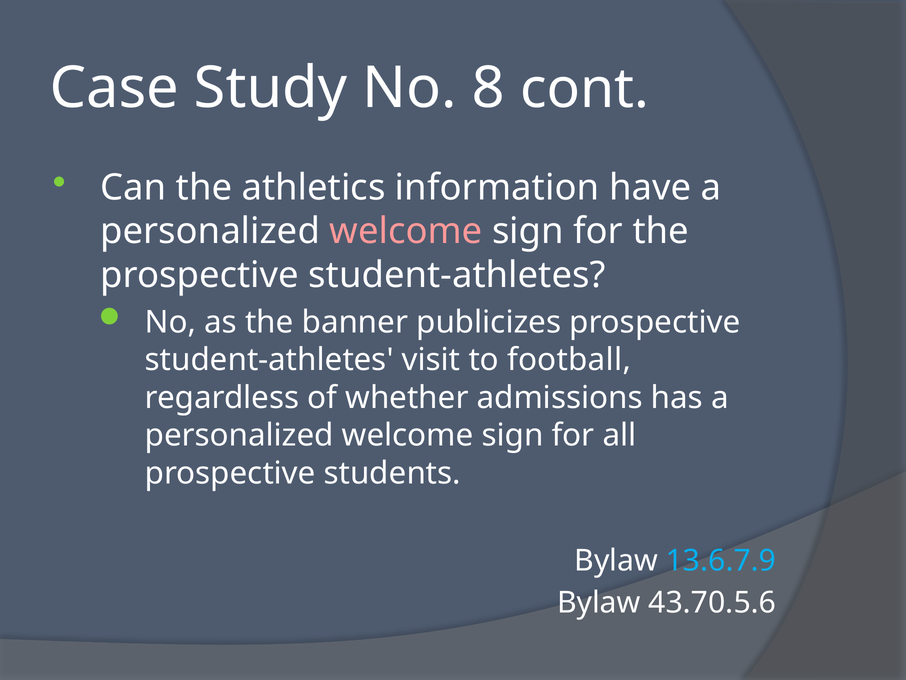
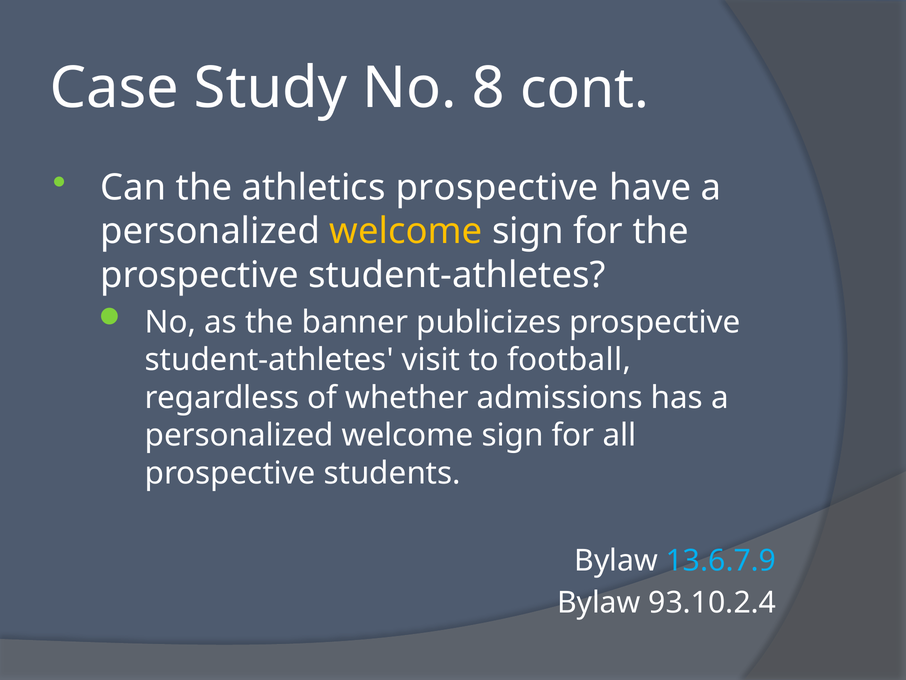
athletics information: information -> prospective
welcome at (406, 231) colour: pink -> yellow
43.70.5.6: 43.70.5.6 -> 93.10.2.4
